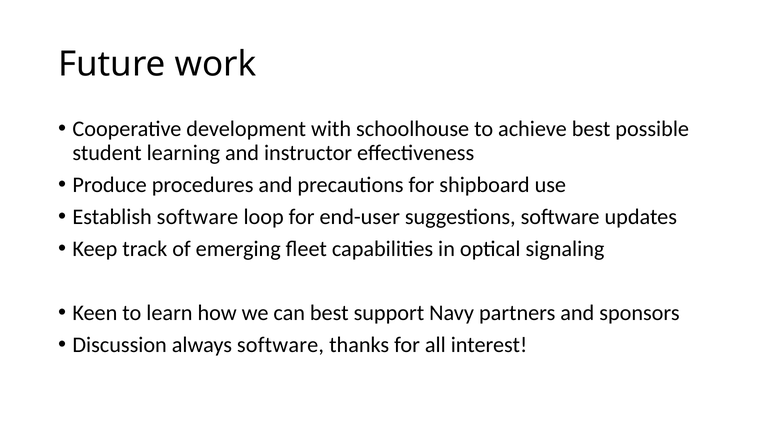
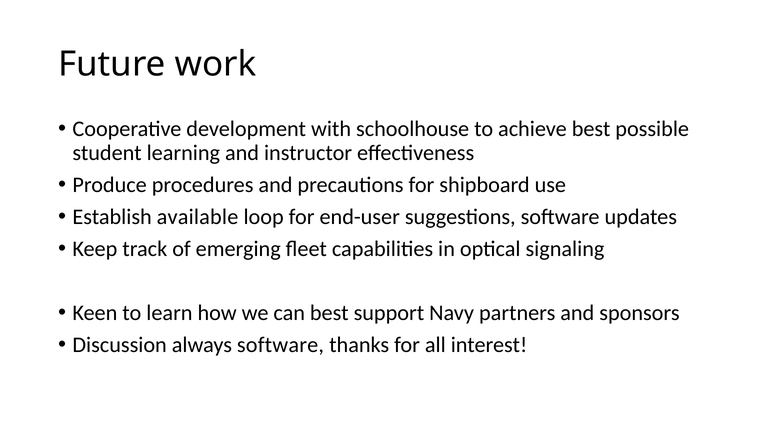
Establish software: software -> available
